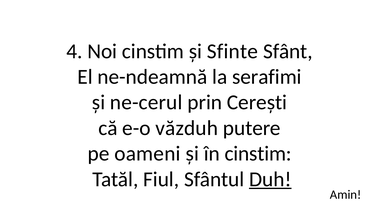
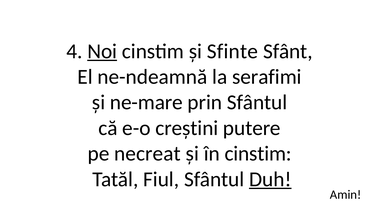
Noi underline: none -> present
ne-cerul: ne-cerul -> ne-mare
prin Cerești: Cerești -> Sfântul
văzduh: văzduh -> creștini
oameni: oameni -> necreat
